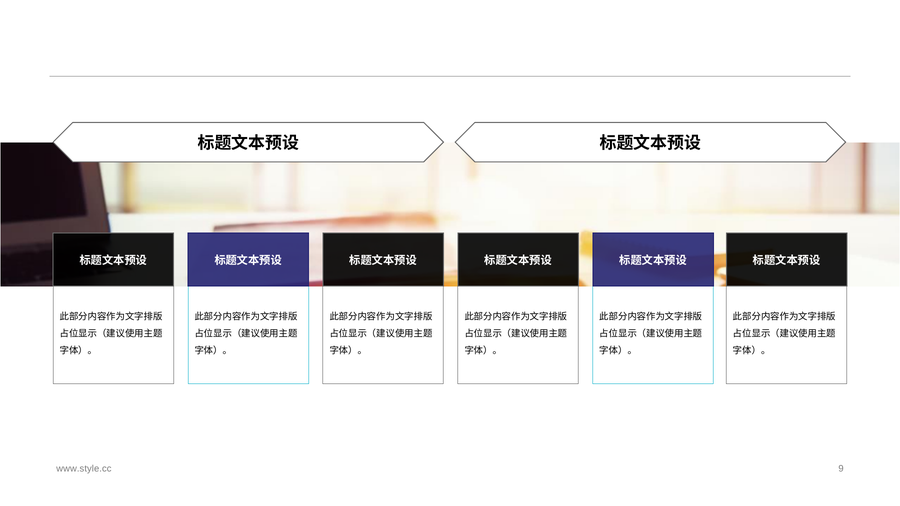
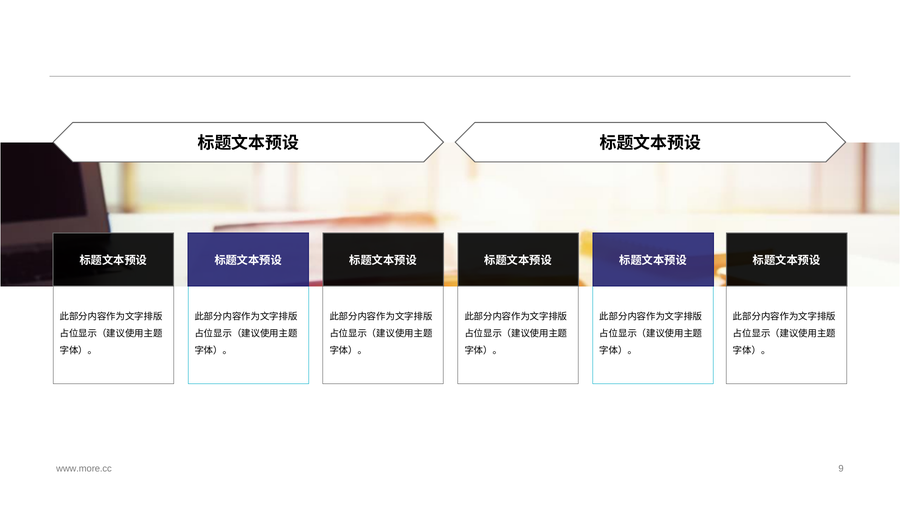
www.style.cc: www.style.cc -> www.more.cc
